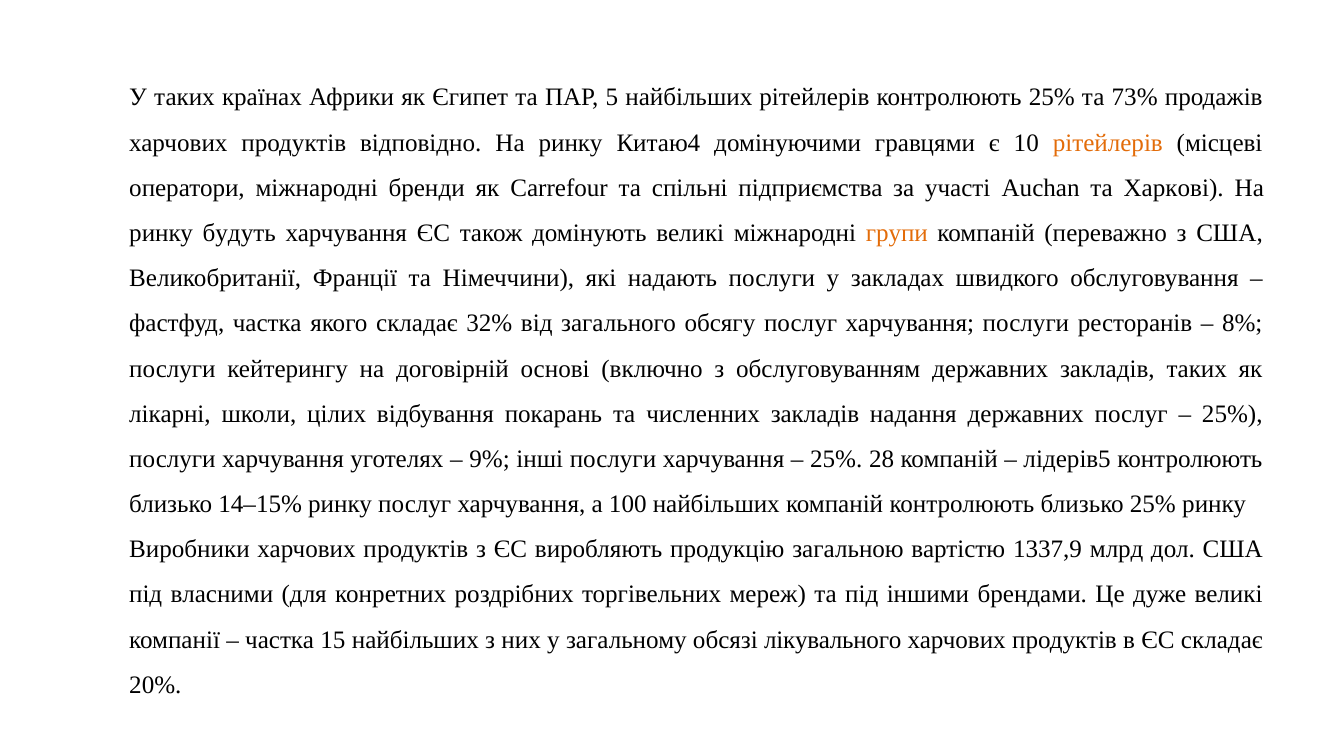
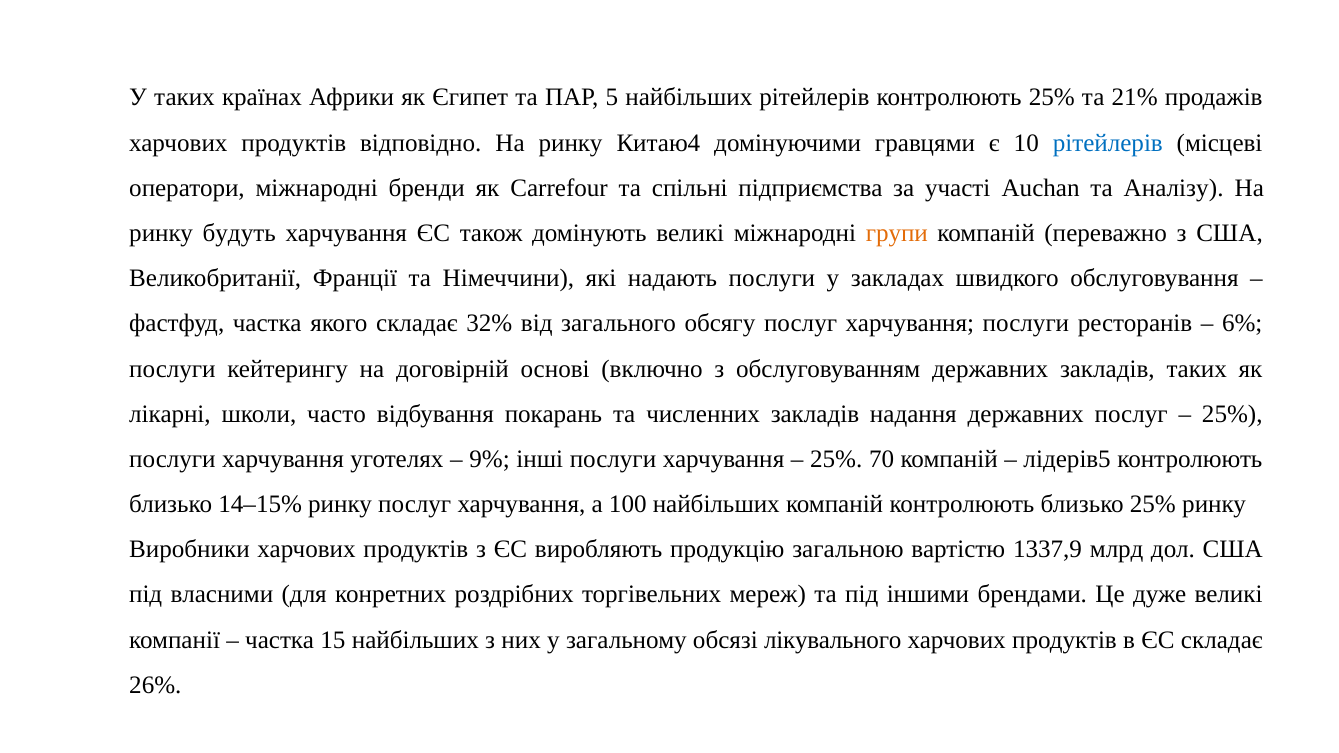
73%: 73% -> 21%
рітейлерів at (1108, 143) colour: orange -> blue
Харкові: Харкові -> Аналізу
8%: 8% -> 6%
цілих: цілих -> часто
28: 28 -> 70
20%: 20% -> 26%
